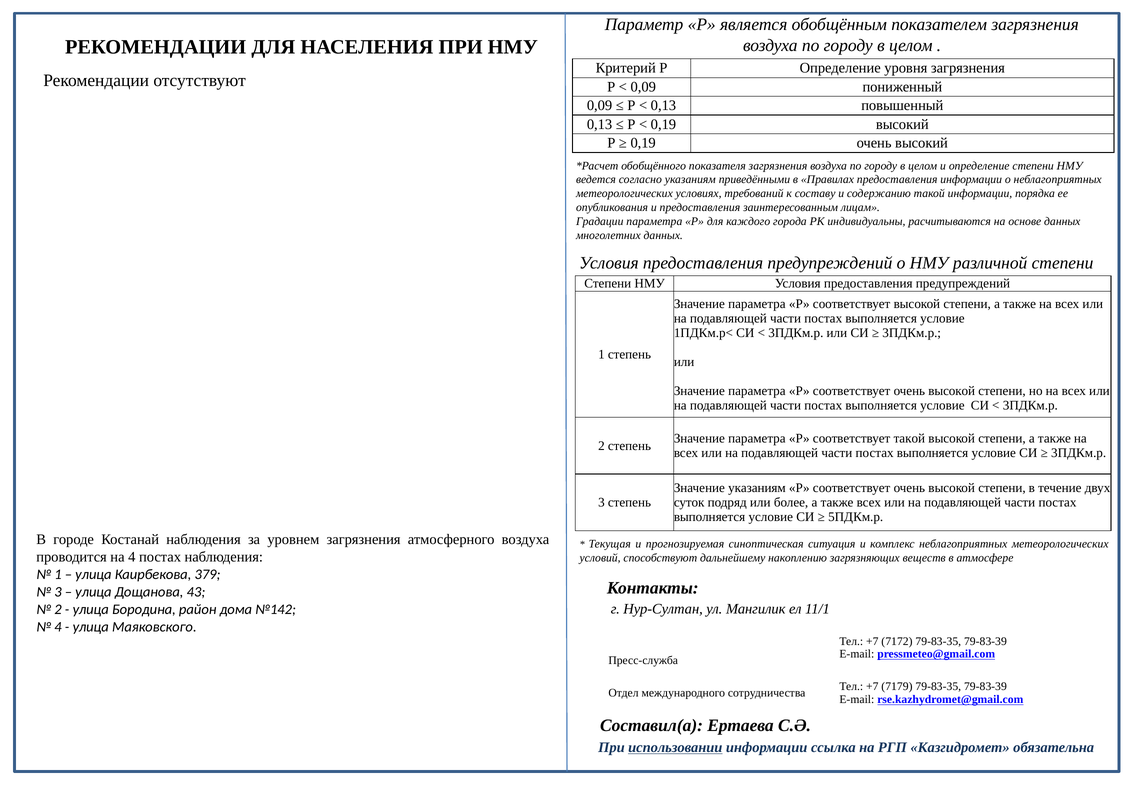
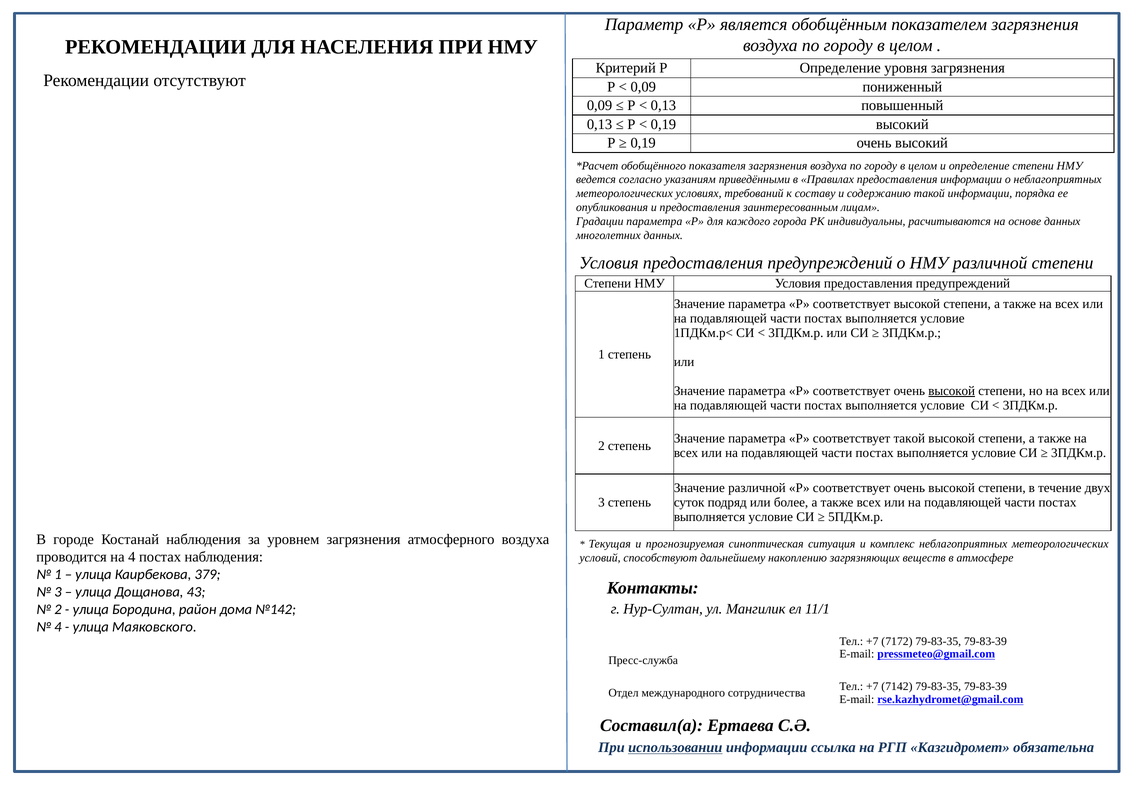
высокой at (952, 391) underline: none -> present
Значение указаниям: указаниям -> различной
7179: 7179 -> 7142
